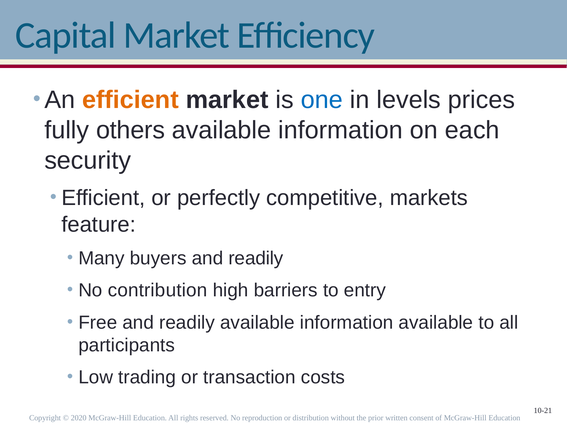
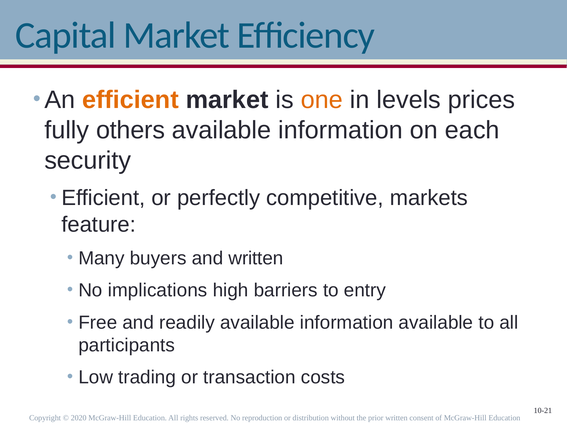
one colour: blue -> orange
buyers and readily: readily -> written
contribution: contribution -> implications
